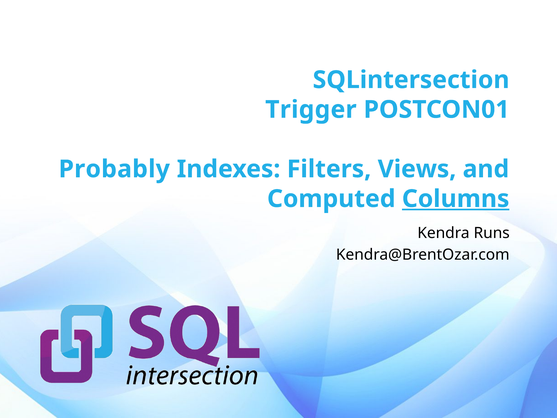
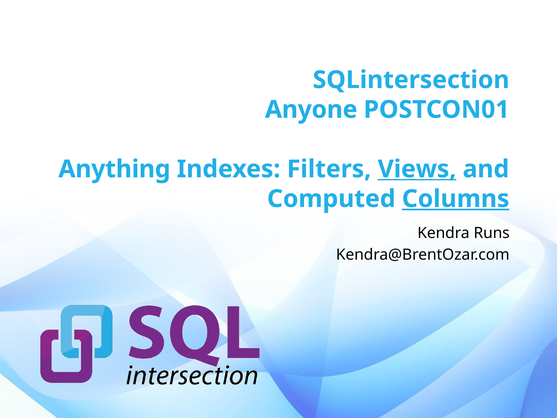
Trigger: Trigger -> Anyone
Probably: Probably -> Anything
Views underline: none -> present
